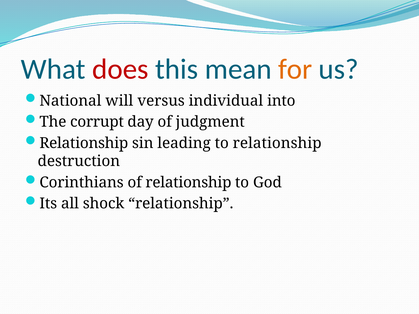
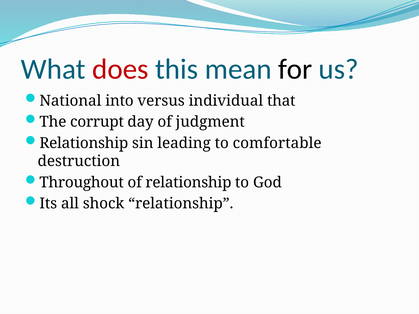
for colour: orange -> black
will: will -> into
into: into -> that
to relationship: relationship -> comfortable
Corinthians: Corinthians -> Throughout
